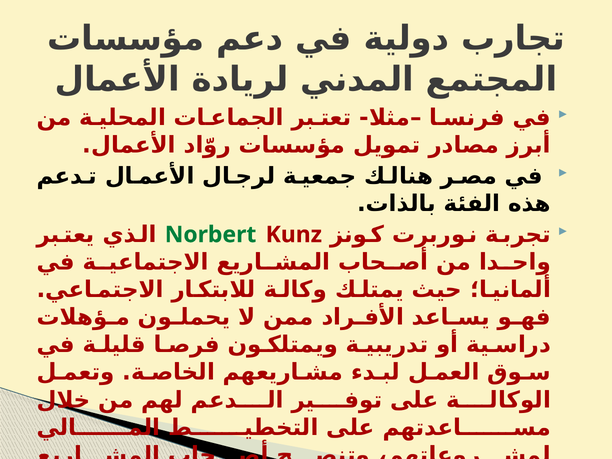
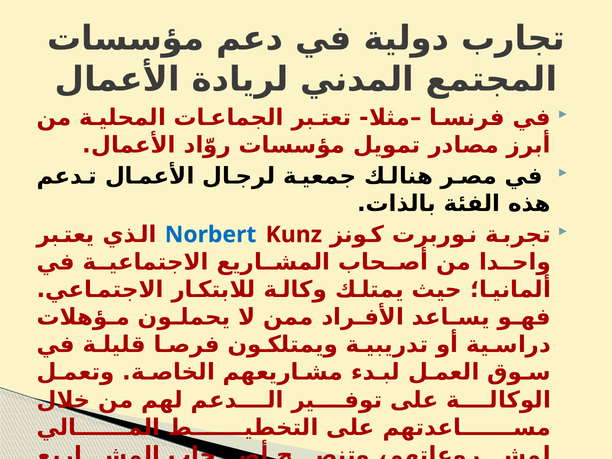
Norbert colour: green -> blue
